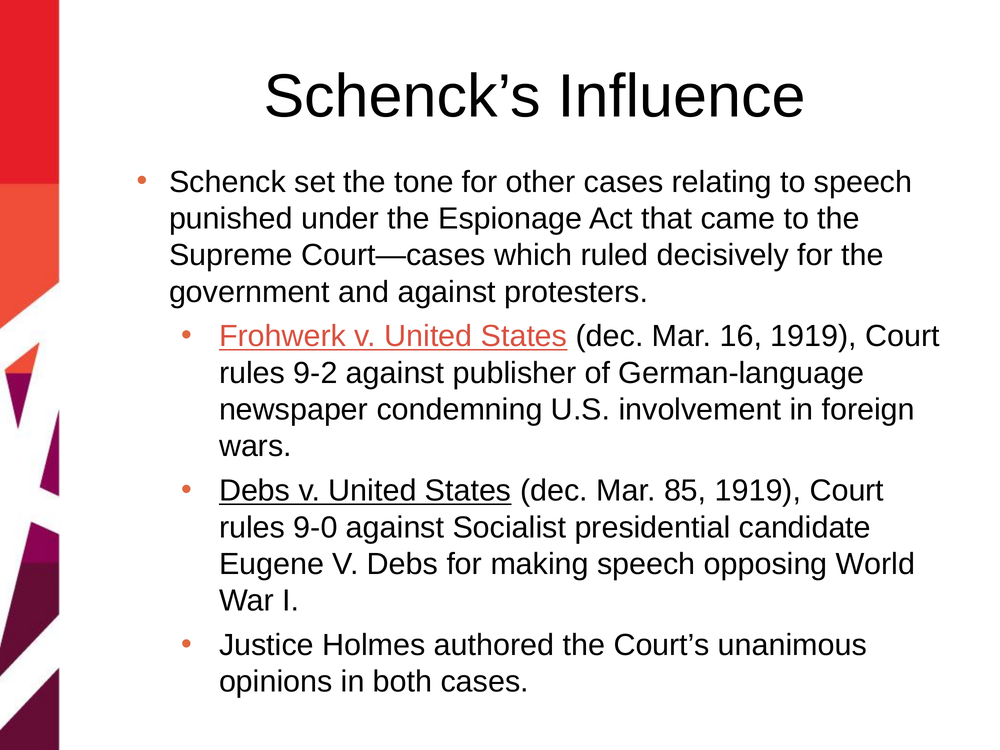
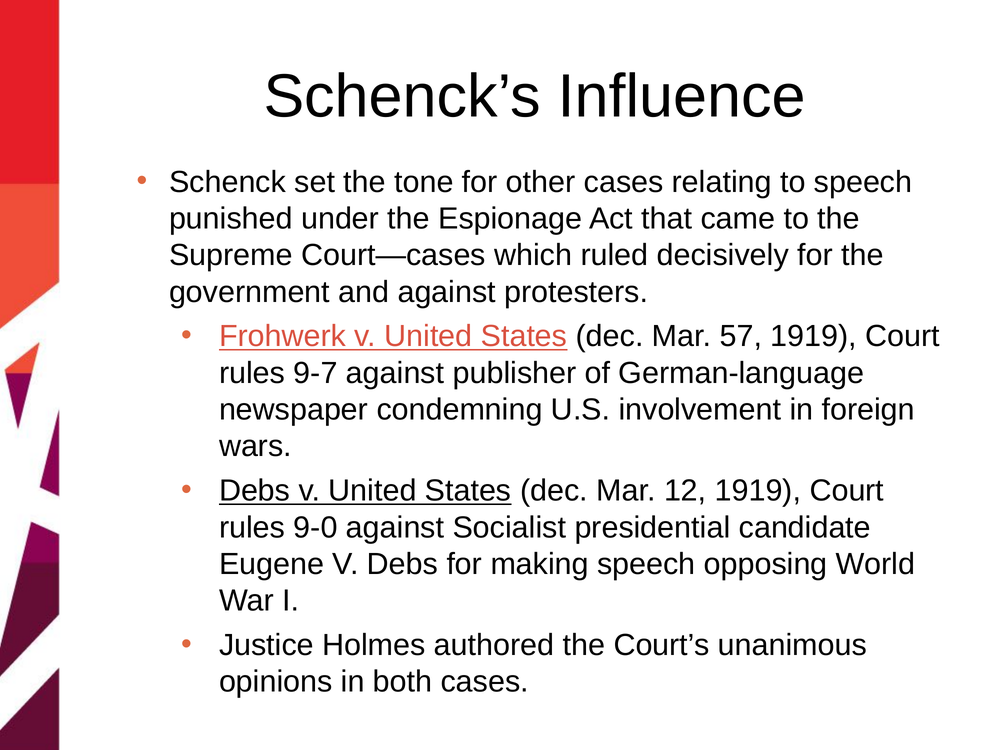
16: 16 -> 57
9-2: 9-2 -> 9-7
85: 85 -> 12
